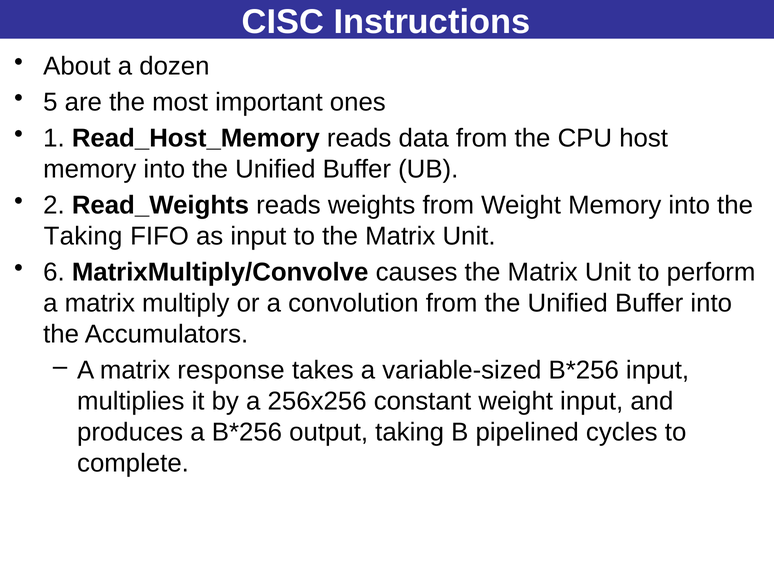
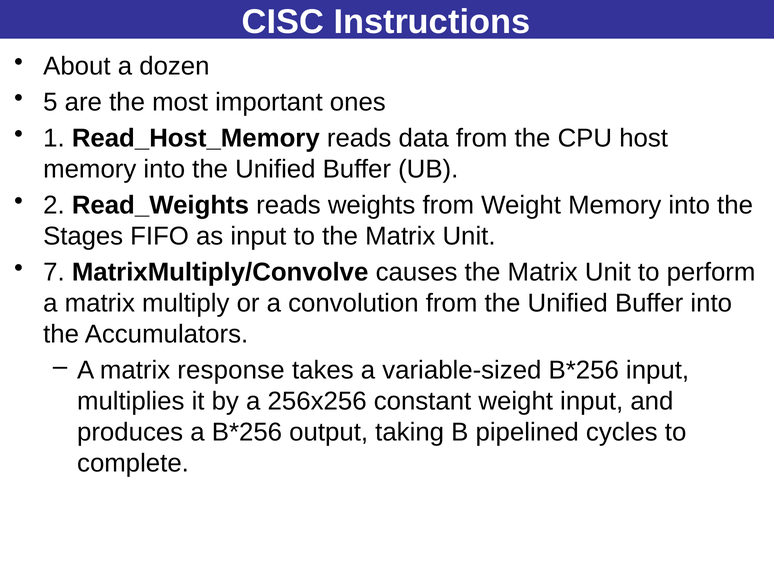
Taking at (83, 237): Taking -> Stages
6: 6 -> 7
